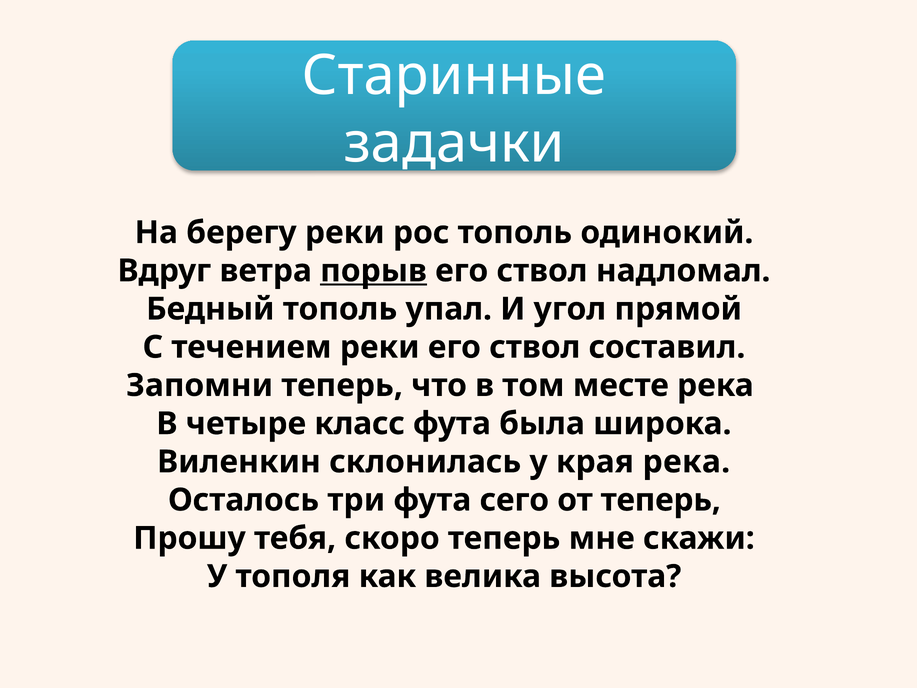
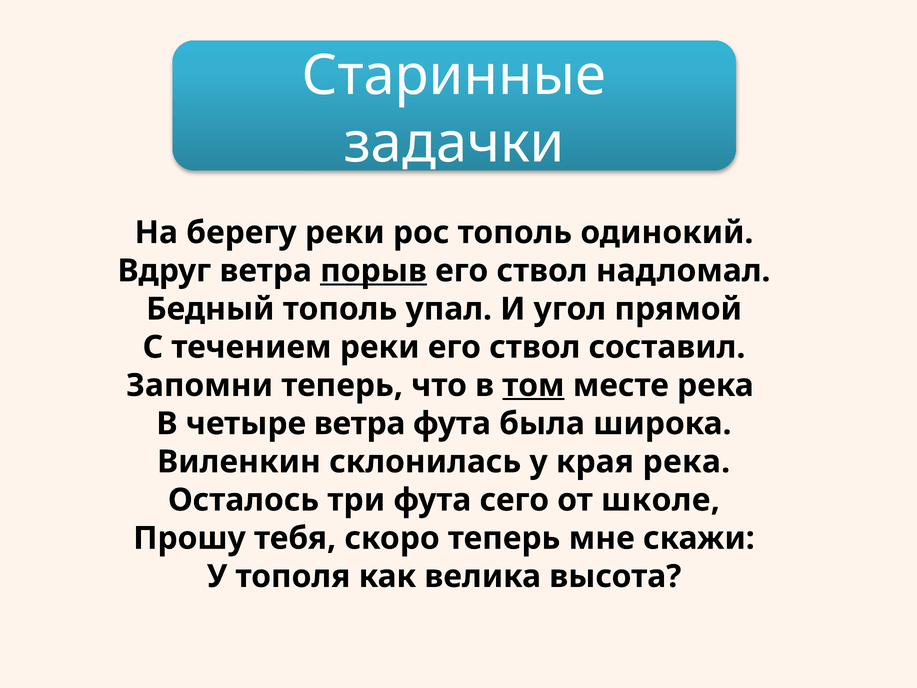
том underline: none -> present
четыре класс: класс -> ветра
от теперь: теперь -> школе
